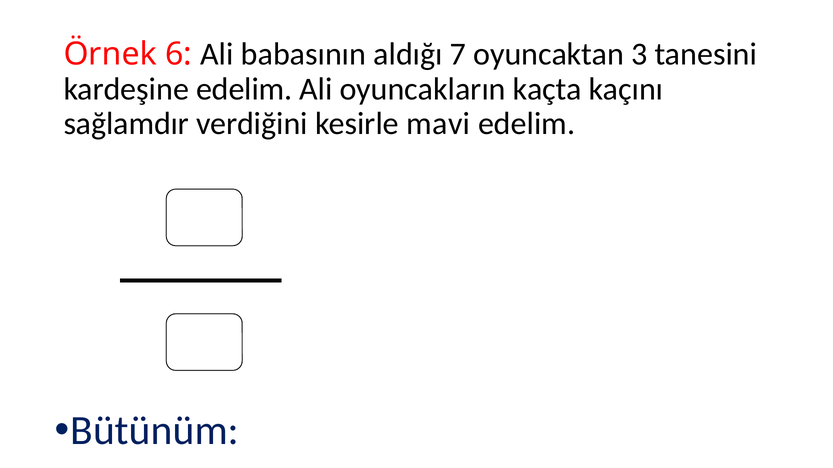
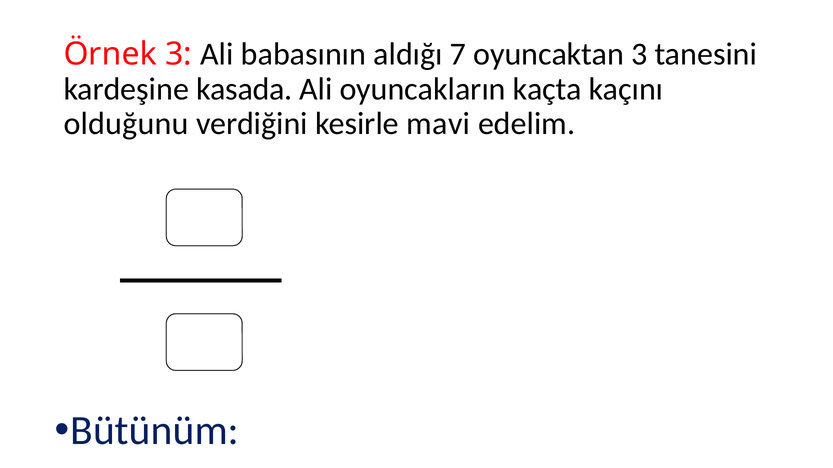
Örnek 6: 6 -> 3
kardeşine edelim: edelim -> kasada
sağlamdır: sağlamdır -> olduğunu
